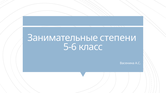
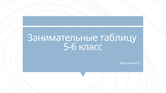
степени: степени -> таблицу
